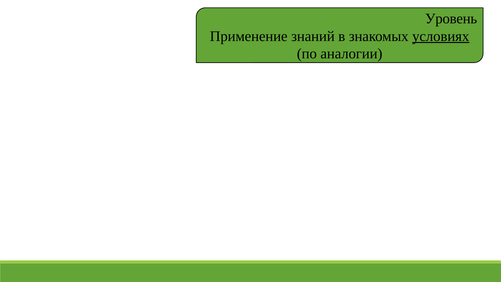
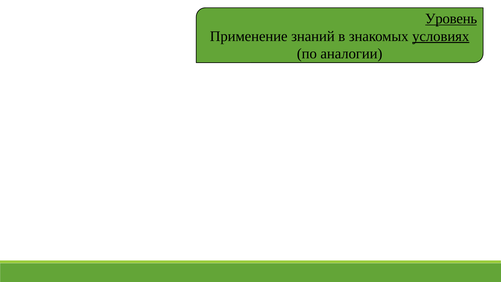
Уровень underline: none -> present
